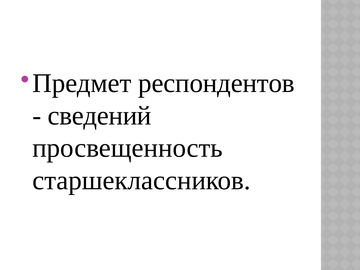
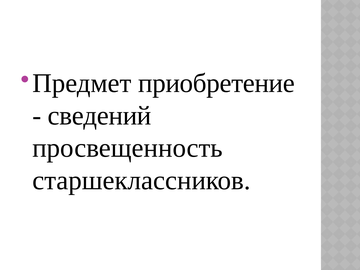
респондентов: респондентов -> приобретение
